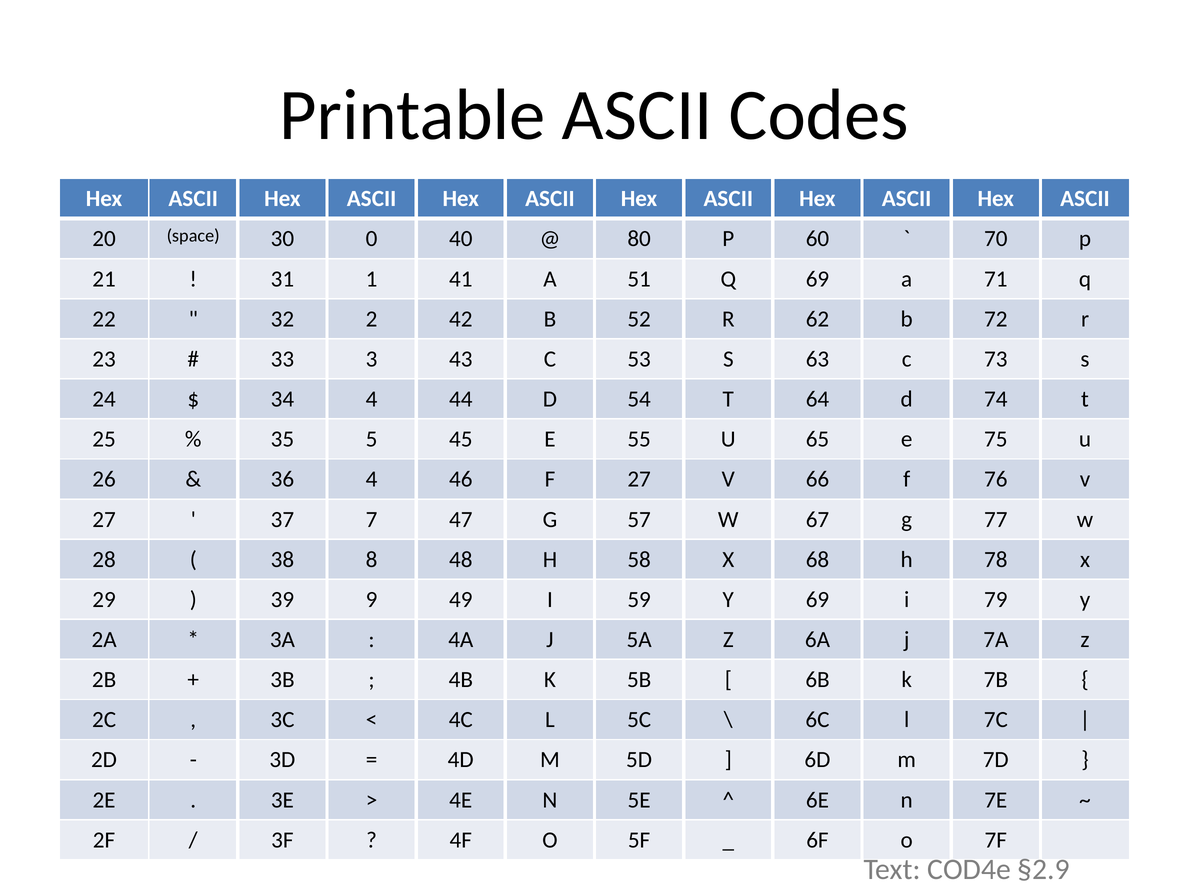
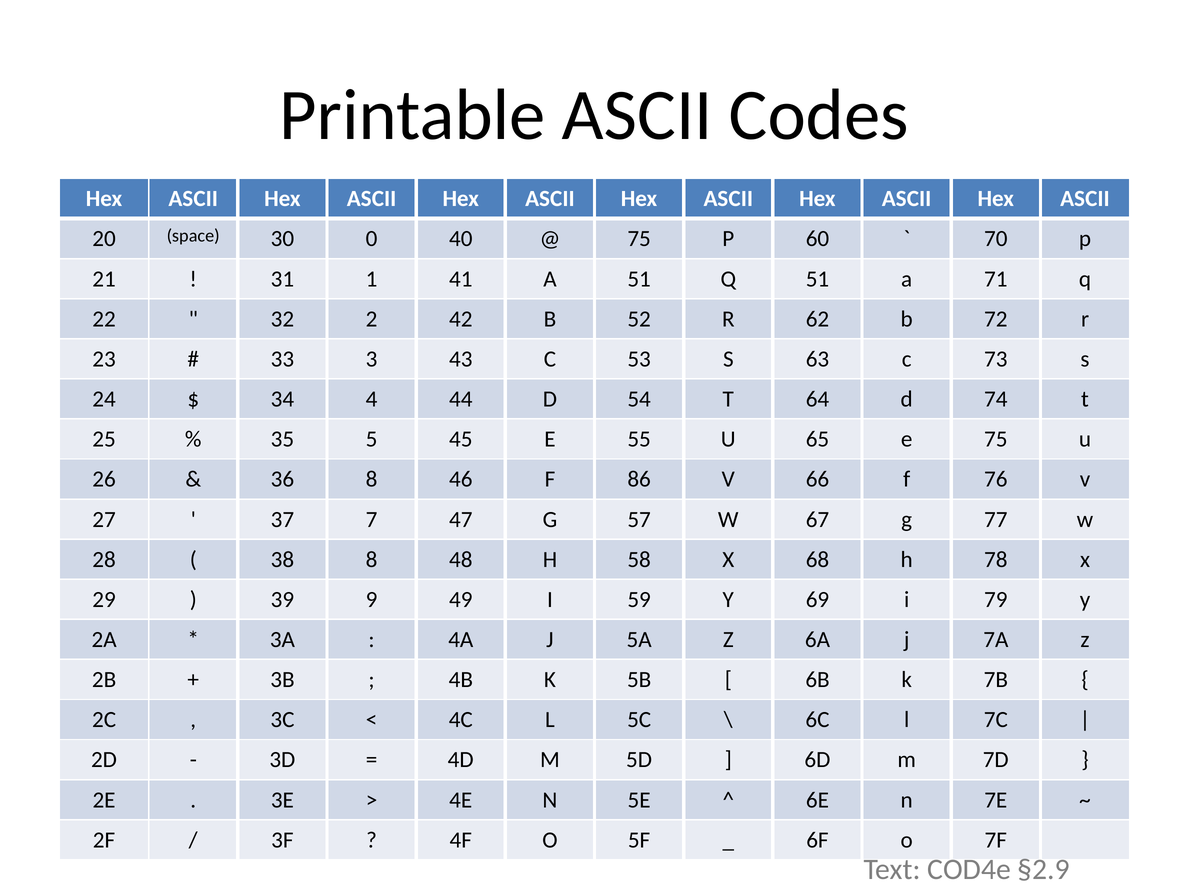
80 at (639, 239): 80 -> 75
Q 69: 69 -> 51
36 4: 4 -> 8
F 27: 27 -> 86
